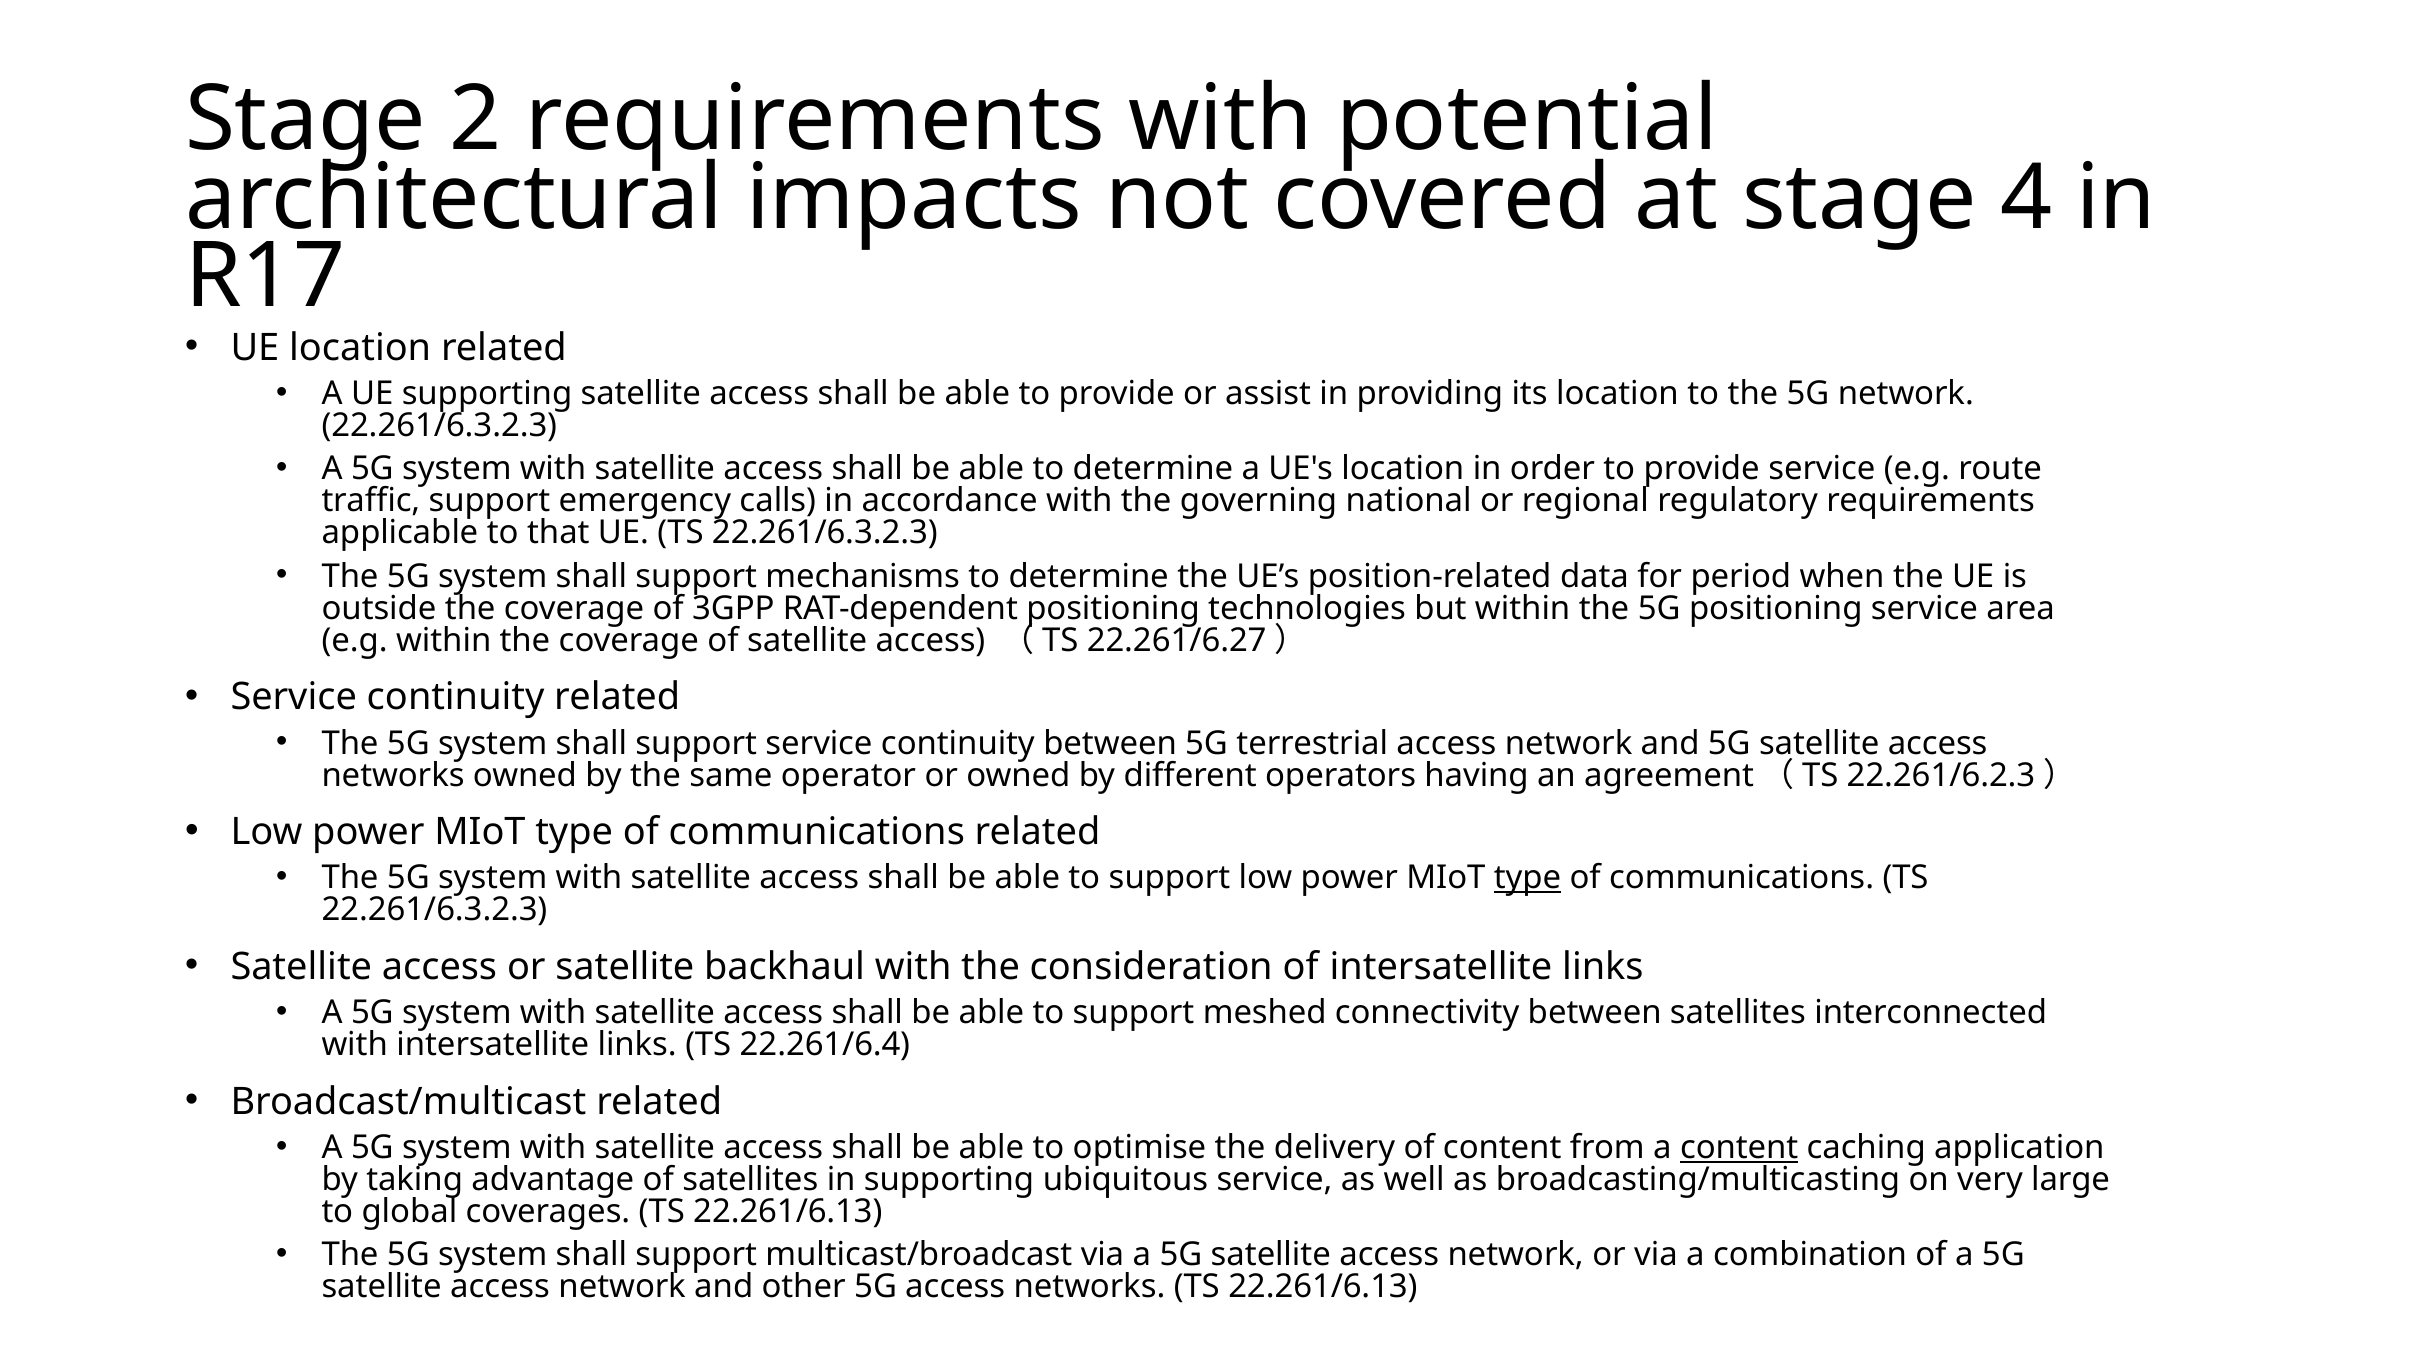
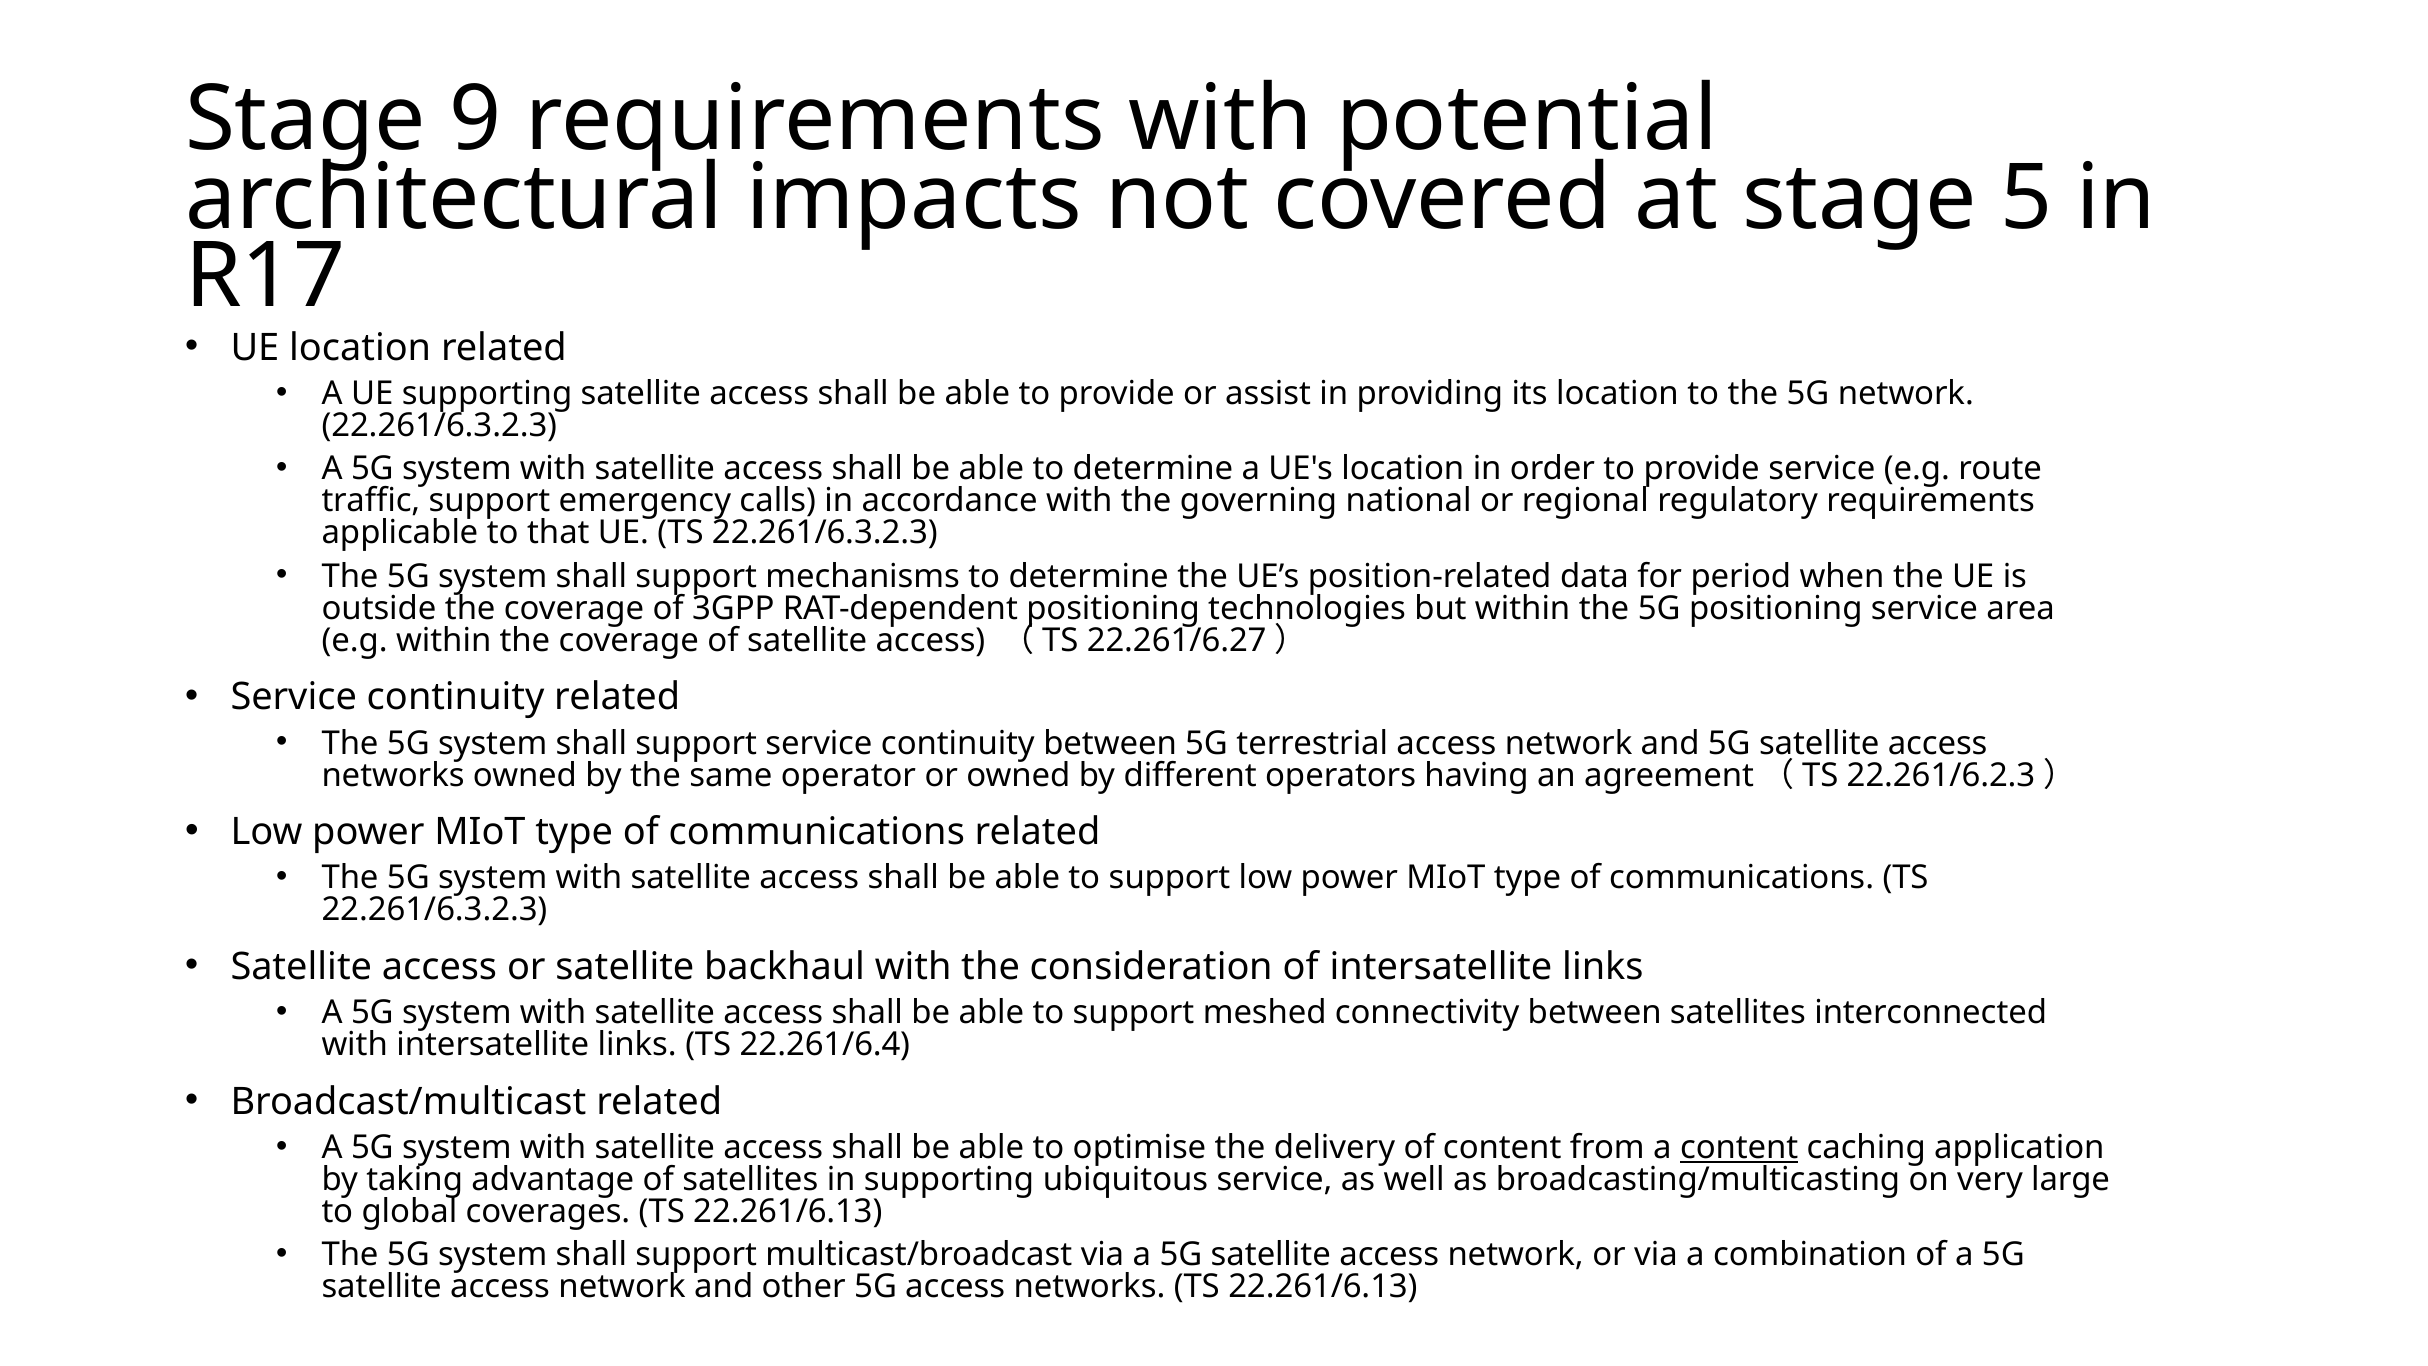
2: 2 -> 9
4: 4 -> 5
type at (1527, 878) underline: present -> none
